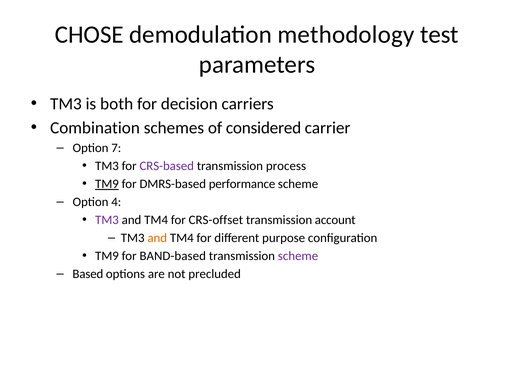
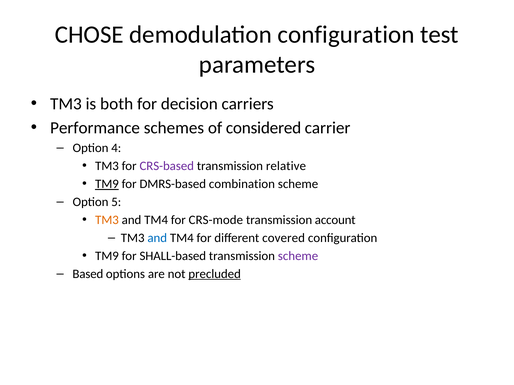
demodulation methodology: methodology -> configuration
Combination: Combination -> Performance
7: 7 -> 4
process: process -> relative
performance: performance -> combination
4: 4 -> 5
TM3 at (107, 220) colour: purple -> orange
CRS-offset: CRS-offset -> CRS-mode
and at (157, 238) colour: orange -> blue
purpose: purpose -> covered
BAND-based: BAND-based -> SHALL-based
precluded underline: none -> present
